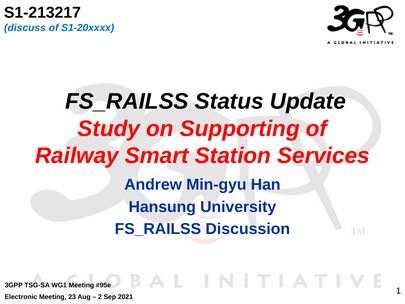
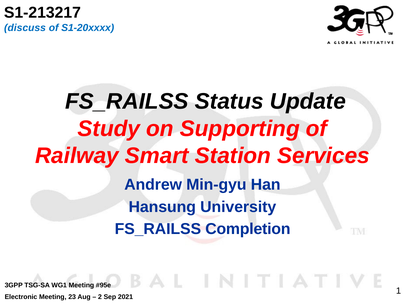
Discussion: Discussion -> Completion
